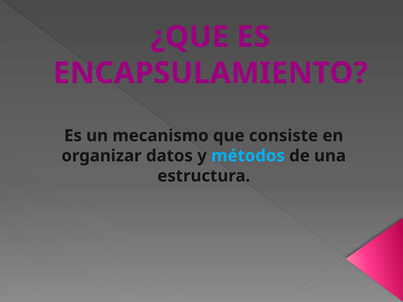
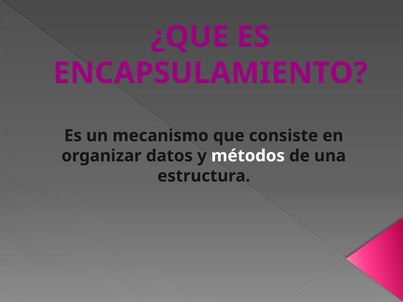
métodos colour: light blue -> white
